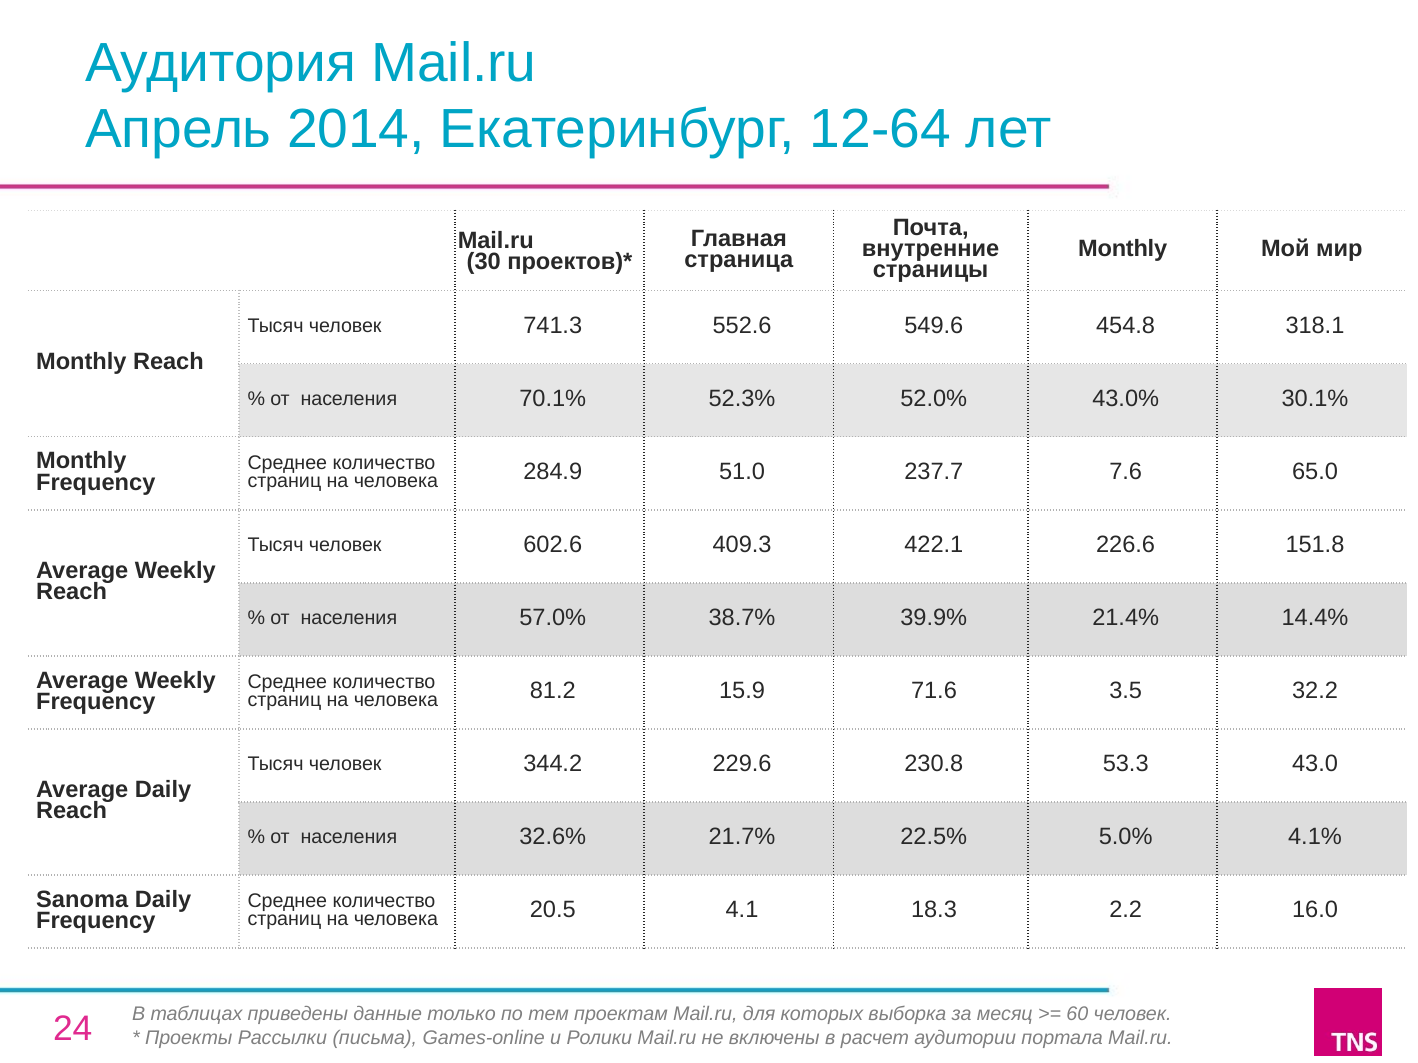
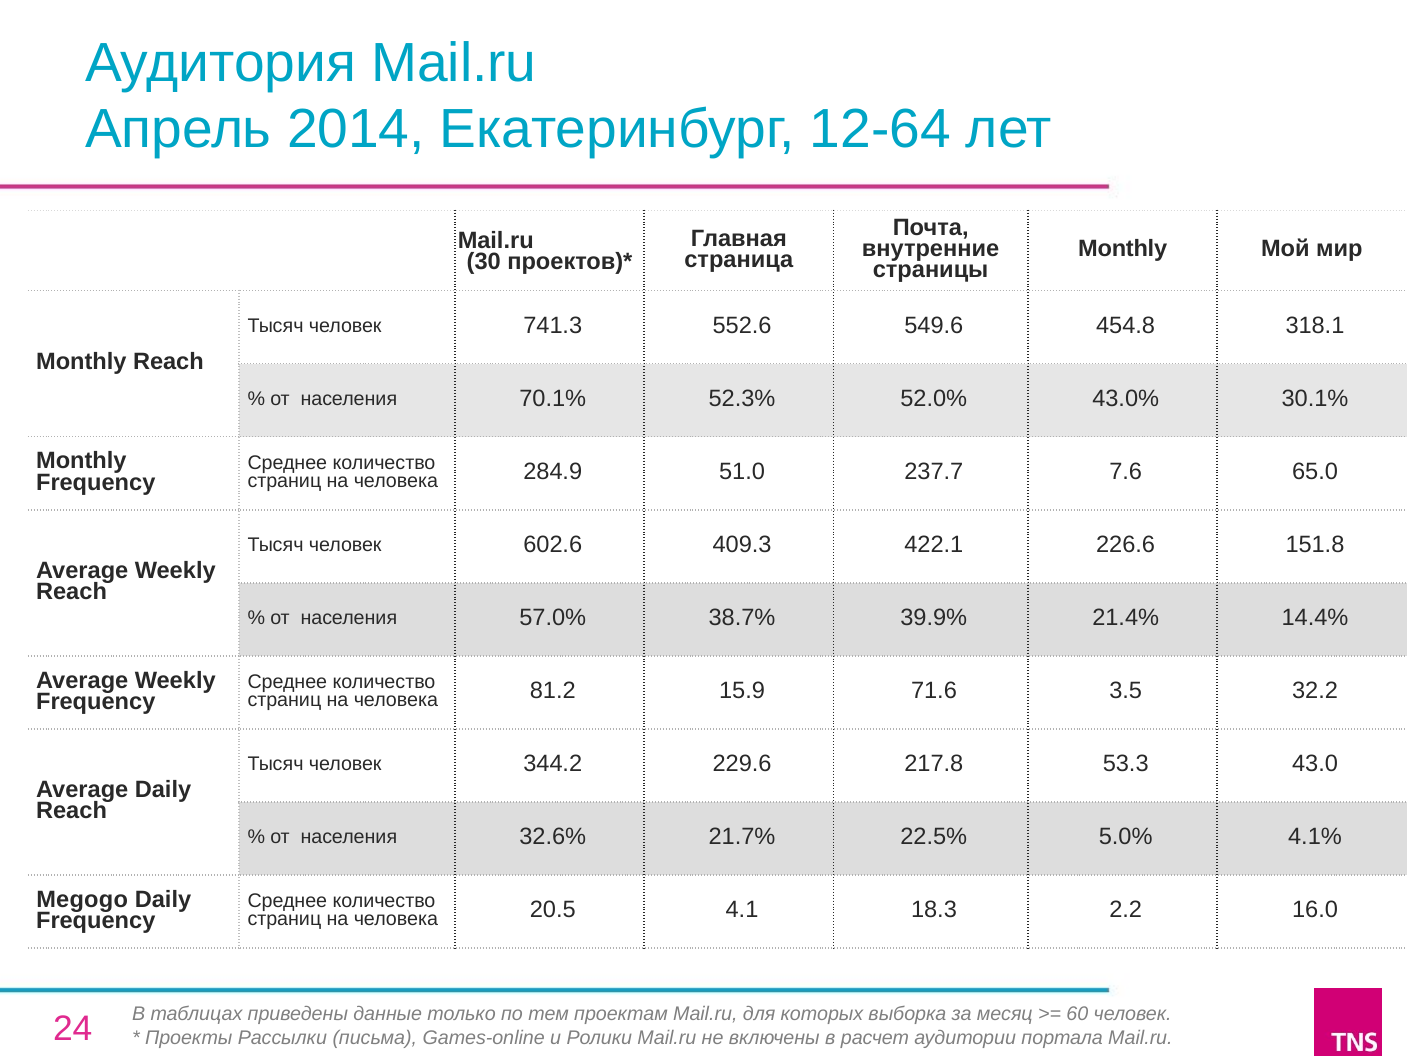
230.8: 230.8 -> 217.8
Sanoma: Sanoma -> Megogo
